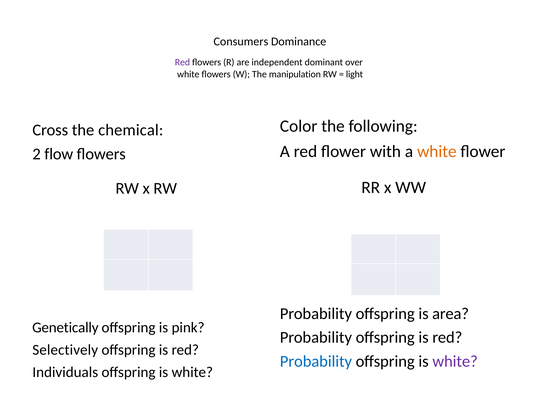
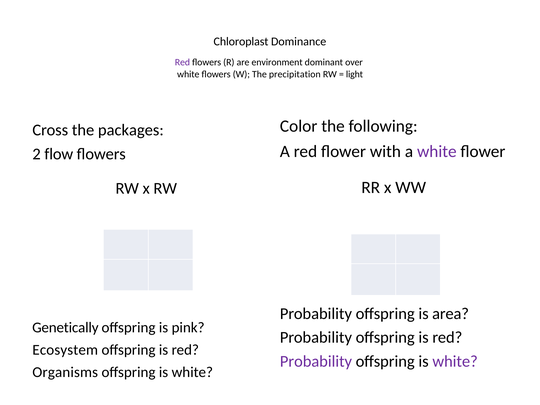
Consumers: Consumers -> Chloroplast
independent: independent -> environment
manipulation: manipulation -> precipitation
chemical: chemical -> packages
white at (437, 151) colour: orange -> purple
Selectively: Selectively -> Ecosystem
Probability at (316, 361) colour: blue -> purple
Individuals: Individuals -> Organisms
